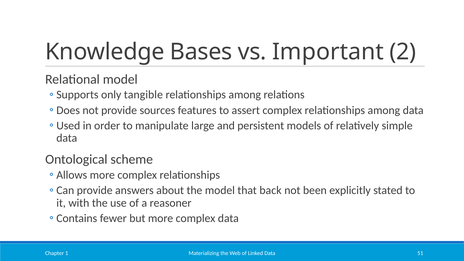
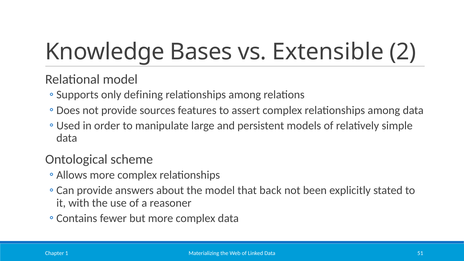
Important: Important -> Extensible
tangible: tangible -> defining
